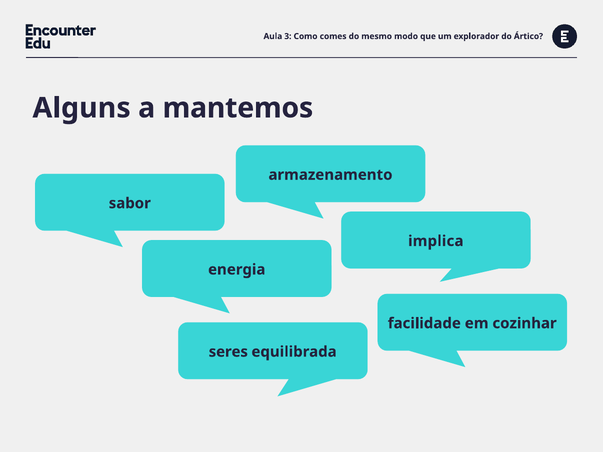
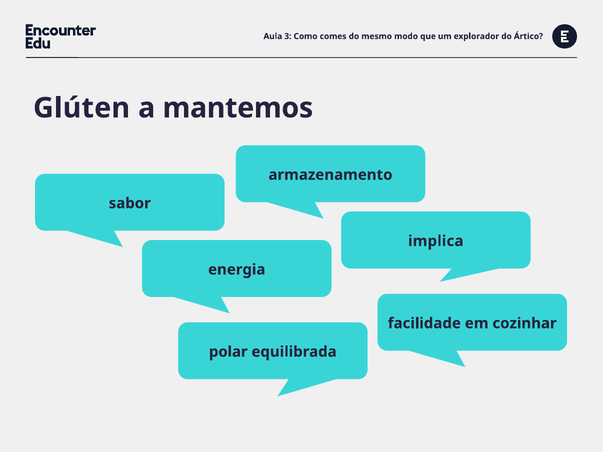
Alguns: Alguns -> Glúten
seres: seres -> polar
